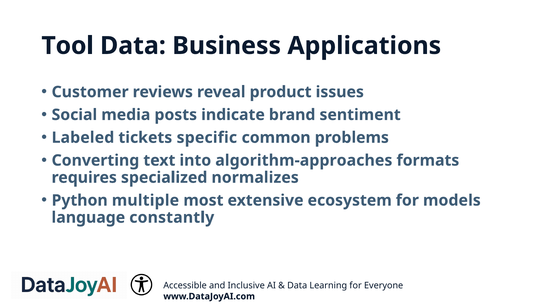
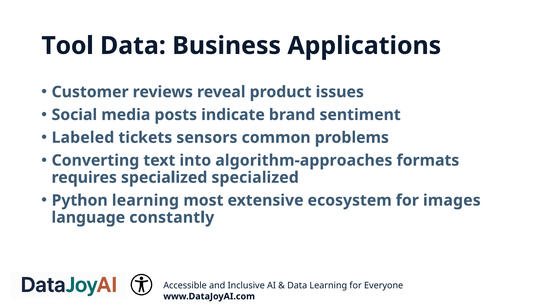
specific: specific -> sensors
specialized normalizes: normalizes -> specialized
Python multiple: multiple -> learning
models: models -> images
